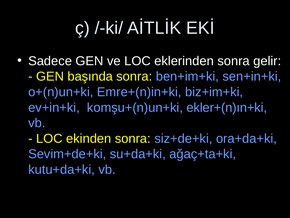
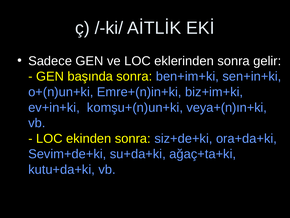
ekler+(n)ın+ki: ekler+(n)ın+ki -> veya+(n)ın+ki
